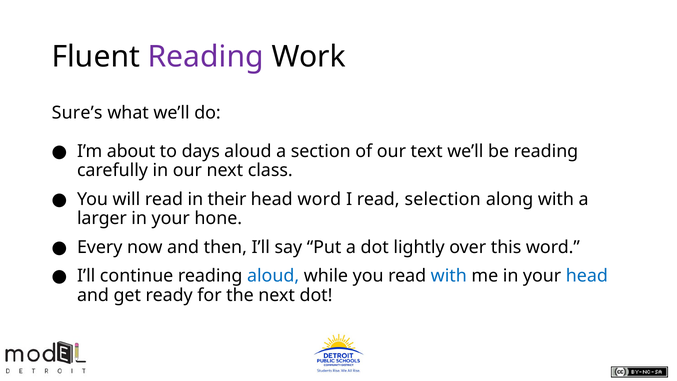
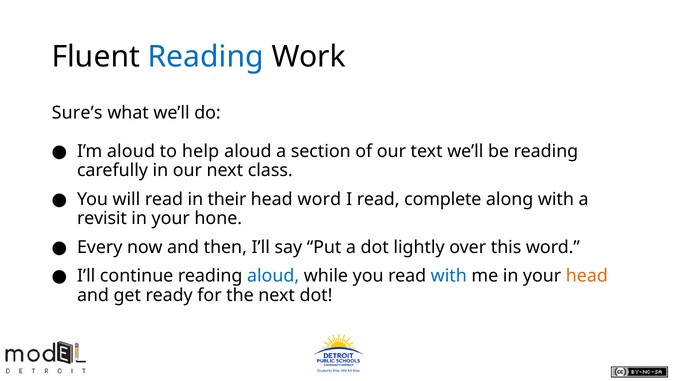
Reading at (206, 57) colour: purple -> blue
I’m about: about -> aloud
days: days -> help
selection: selection -> complete
larger: larger -> revisit
head at (587, 276) colour: blue -> orange
